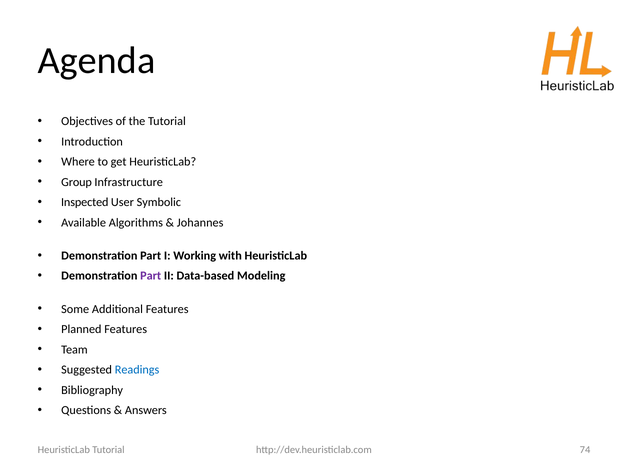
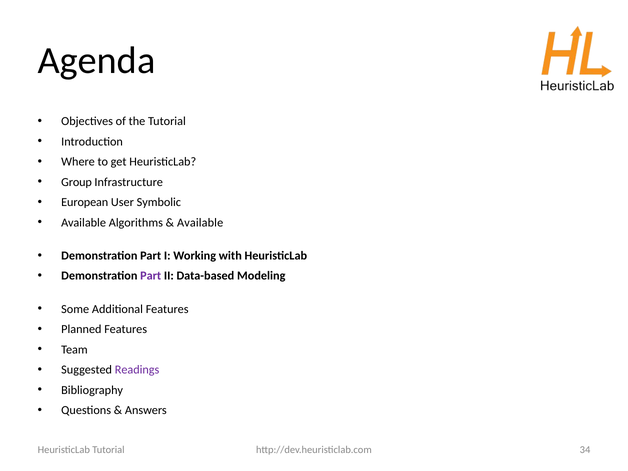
Inspected: Inspected -> European
Johannes at (200, 222): Johannes -> Available
Readings colour: blue -> purple
74: 74 -> 34
